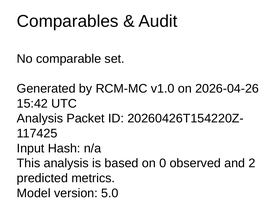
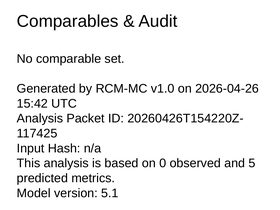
2: 2 -> 5
5.0: 5.0 -> 5.1
